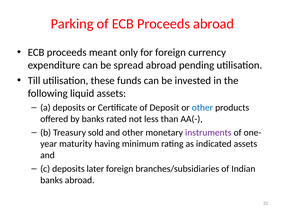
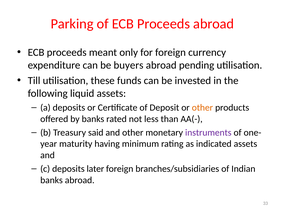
spread: spread -> buyers
other at (202, 108) colour: blue -> orange
sold: sold -> said
